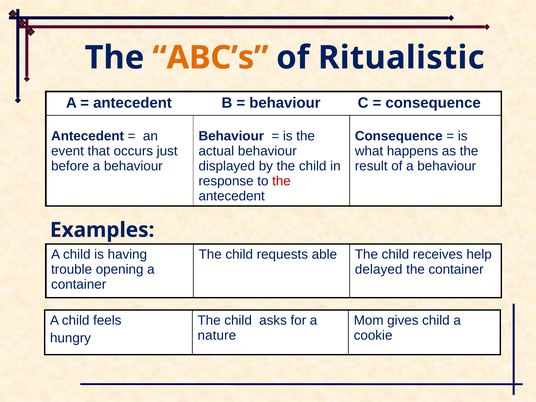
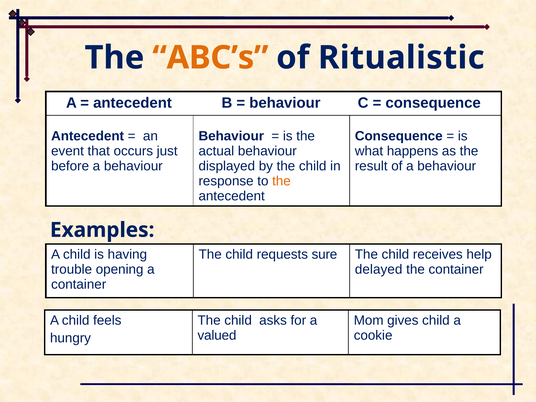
the at (281, 181) colour: red -> orange
able: able -> sure
nature: nature -> valued
